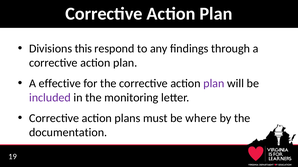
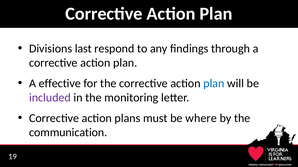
this: this -> last
plan at (214, 84) colour: purple -> blue
documentation: documentation -> communication
